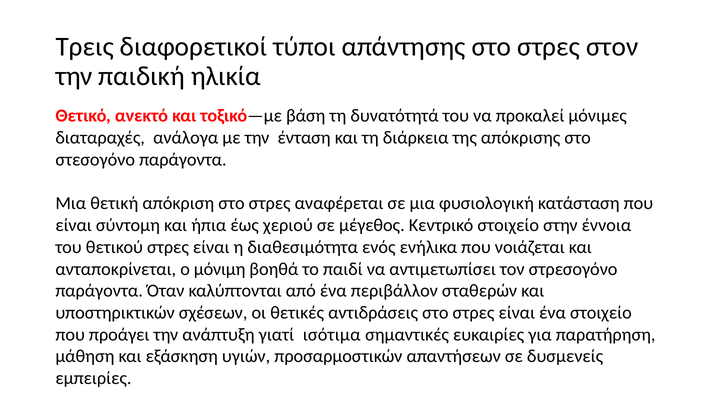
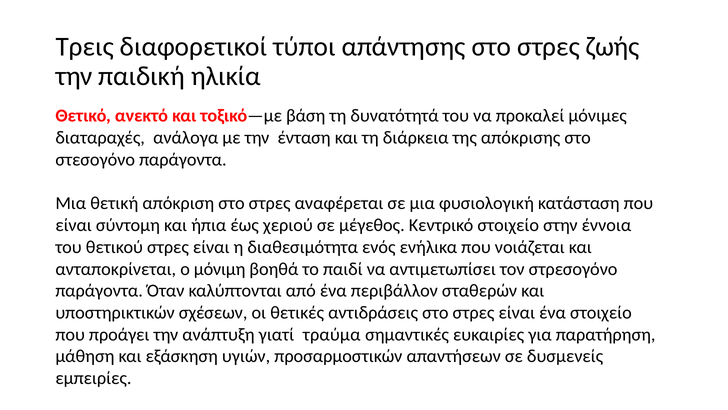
στον: στον -> ζωής
ισότιμα: ισότιμα -> τραύμα
